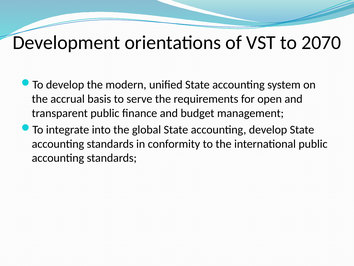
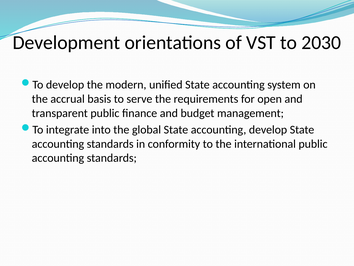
2070: 2070 -> 2030
